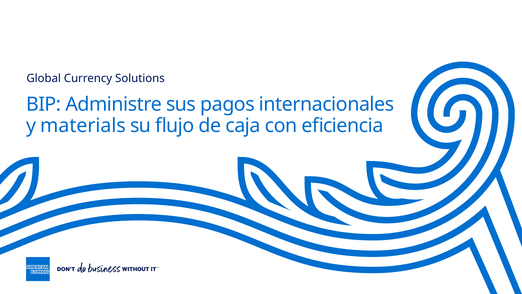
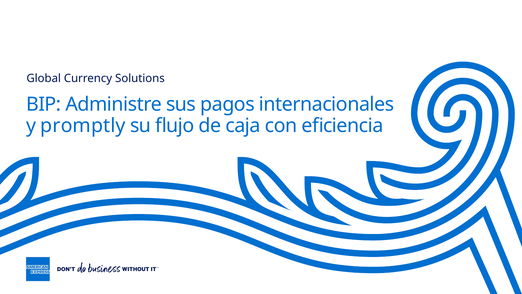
materials: materials -> promptly
